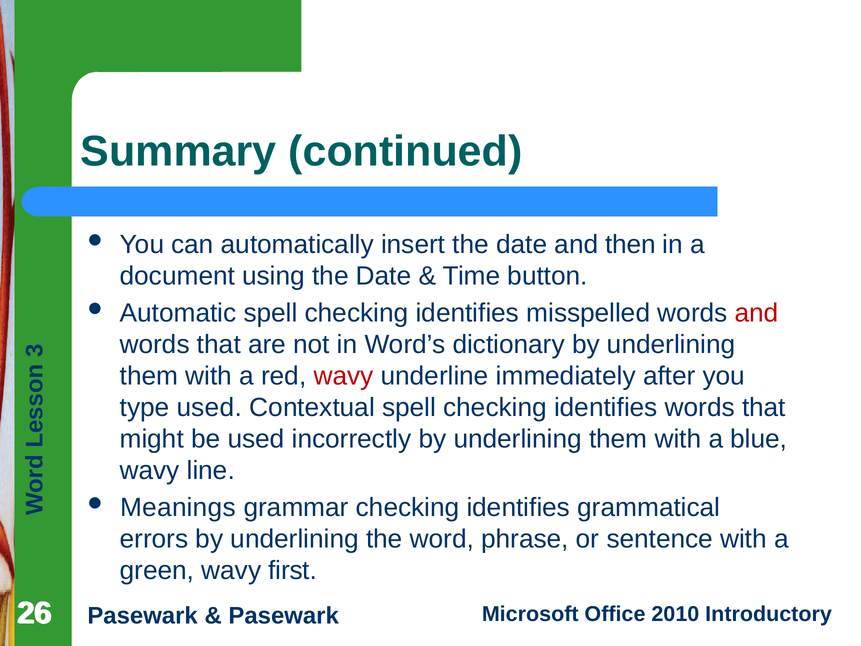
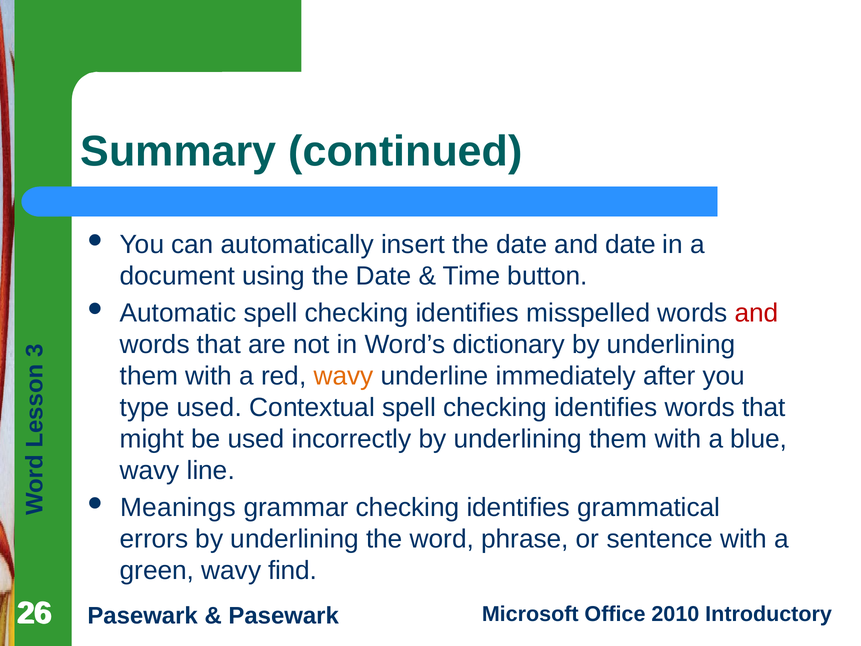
and then: then -> date
wavy at (344, 376) colour: red -> orange
first: first -> find
